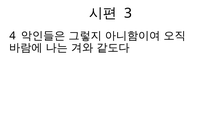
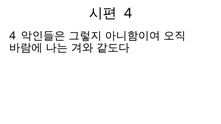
3 at (128, 13): 3 -> 4
